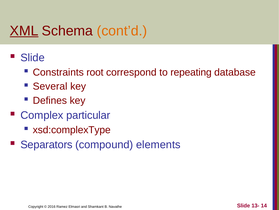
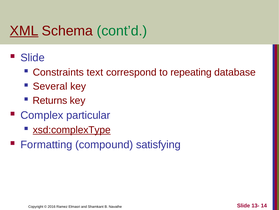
cont’d colour: orange -> green
root: root -> text
Defines: Defines -> Returns
xsd:complexType underline: none -> present
Separators: Separators -> Formatting
elements: elements -> satisfying
